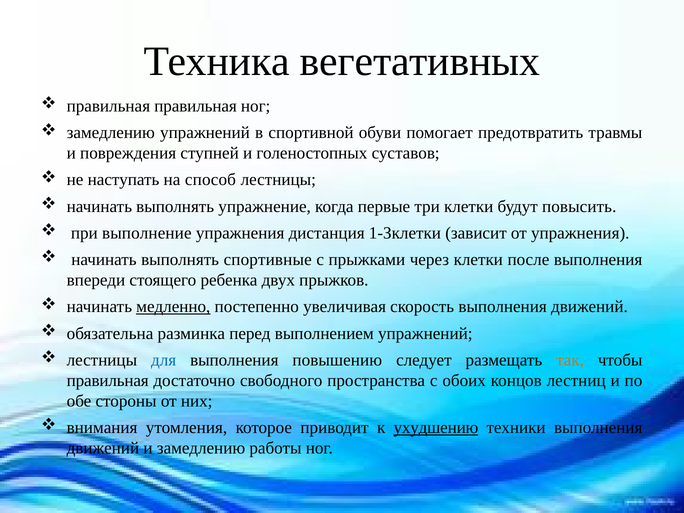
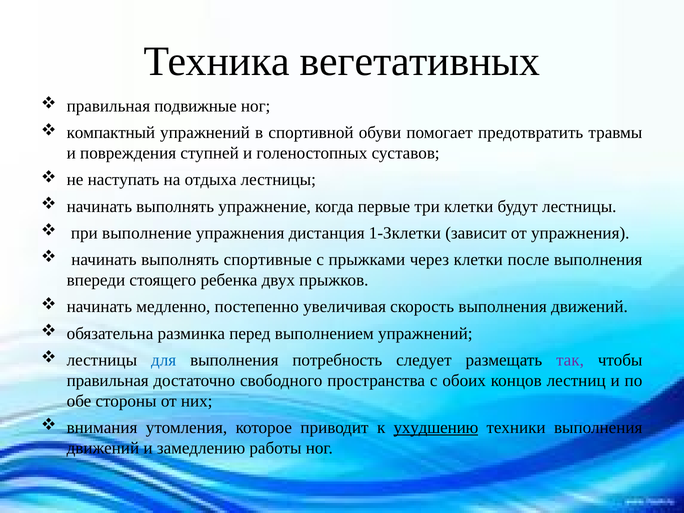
правильная правильная: правильная -> подвижные
замедлению at (111, 133): замедлению -> компактный
способ: способ -> отдыха
будут повысить: повысить -> лестницы
медленно underline: present -> none
повышению: повышению -> потребность
так colour: orange -> purple
